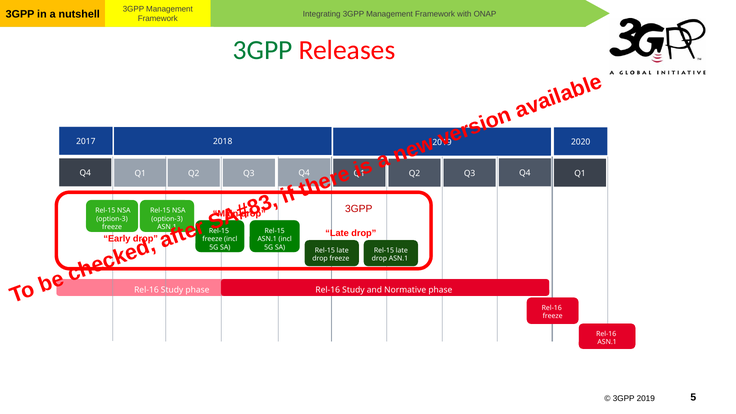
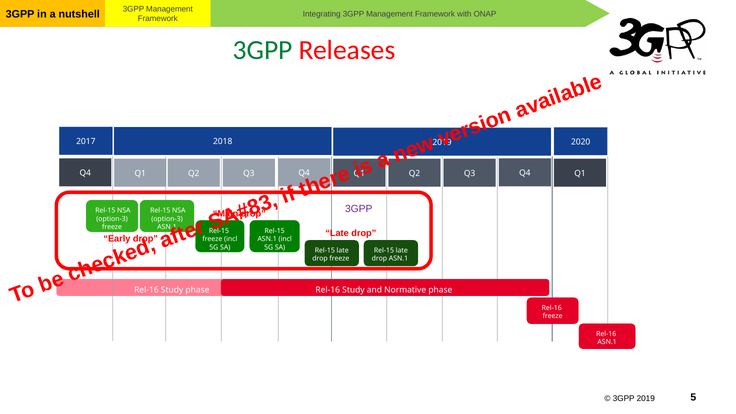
3GPP at (359, 209) colour: red -> purple
